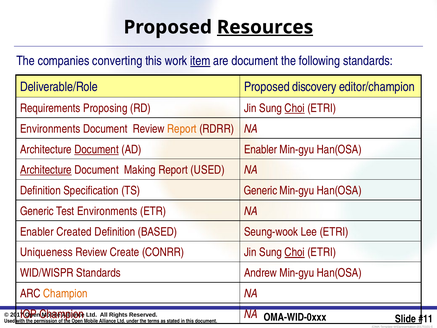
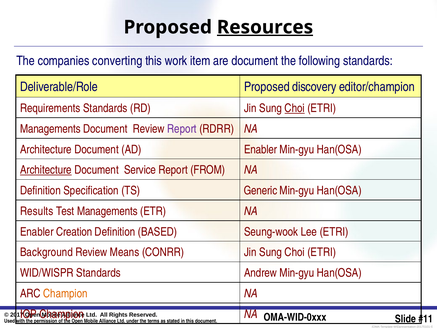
item underline: present -> none
Requirements Proposing: Proposing -> Standards
Environments at (50, 129): Environments -> Managements
Report at (182, 129) colour: orange -> purple
Document at (97, 149) underline: present -> none
Making: Making -> Service
Report USED: USED -> FROM
Generic at (37, 211): Generic -> Results
Test Environments: Environments -> Managements
Created: Created -> Creation
Uniqueness: Uniqueness -> Background
Create: Create -> Means
Choi at (295, 252) underline: present -> none
